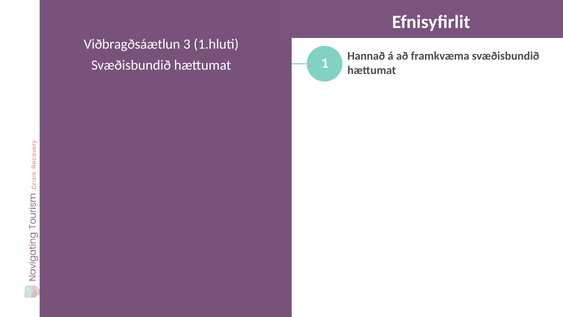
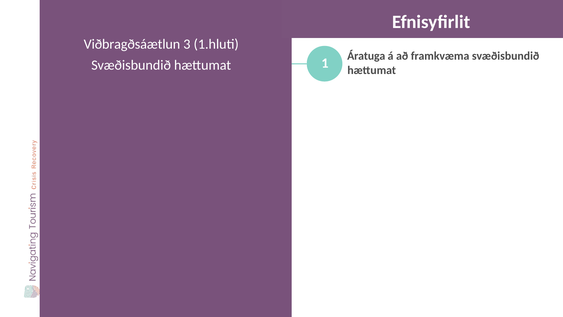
Hannað: Hannað -> Áratuga
